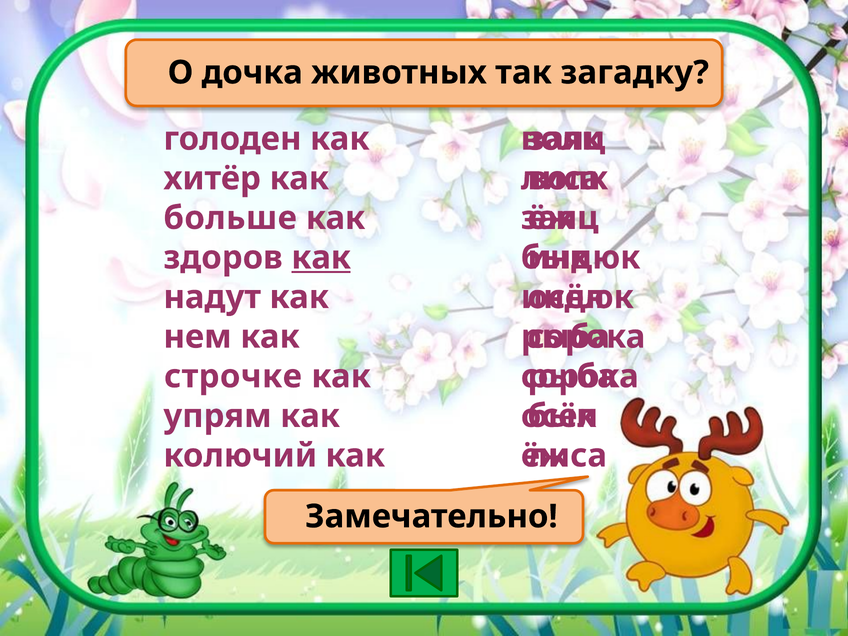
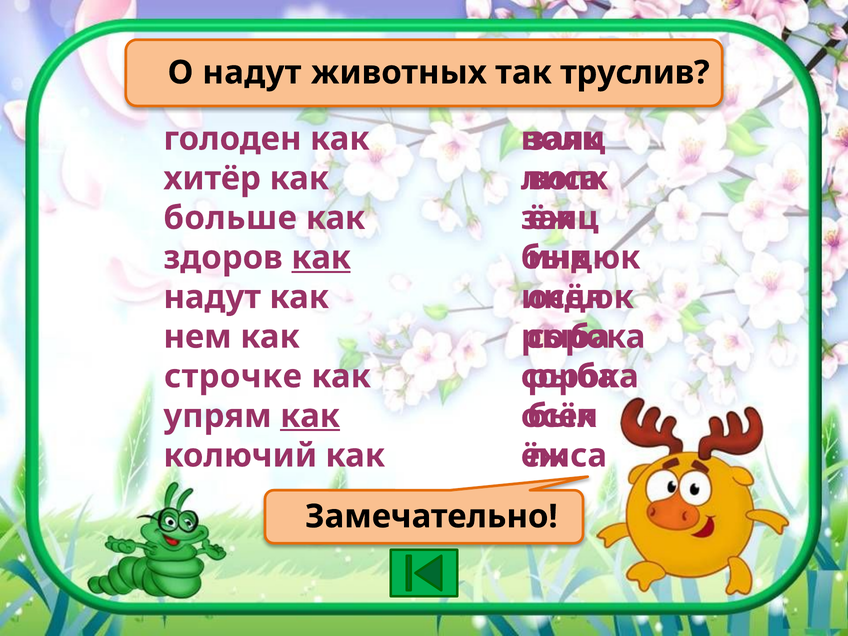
О дочка: дочка -> надут
загадку: загадку -> труслив
как at (310, 416) underline: none -> present
